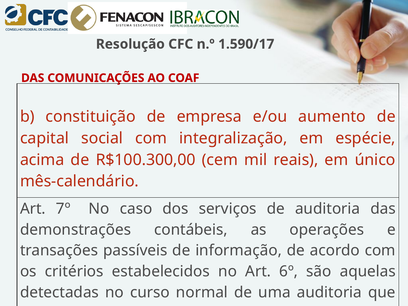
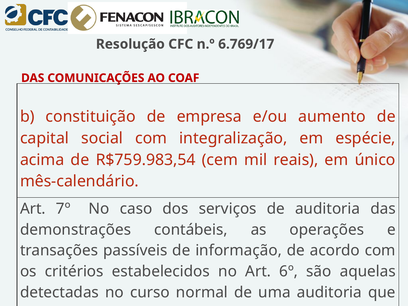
1.590/17: 1.590/17 -> 6.769/17
R$100.300,00: R$100.300,00 -> R$759.983,54
